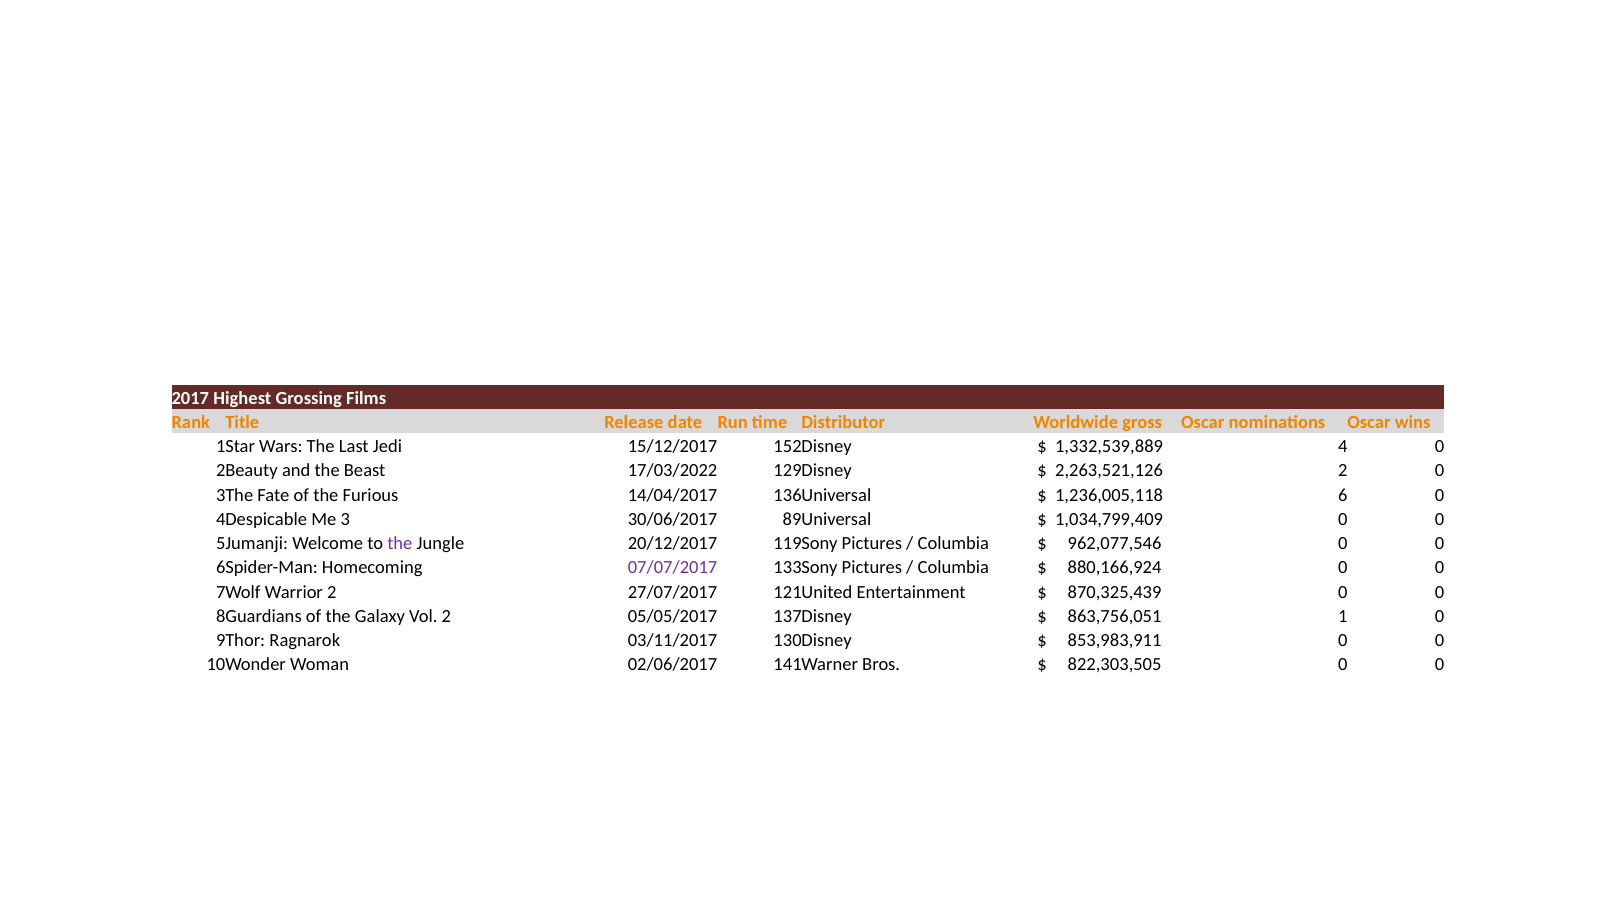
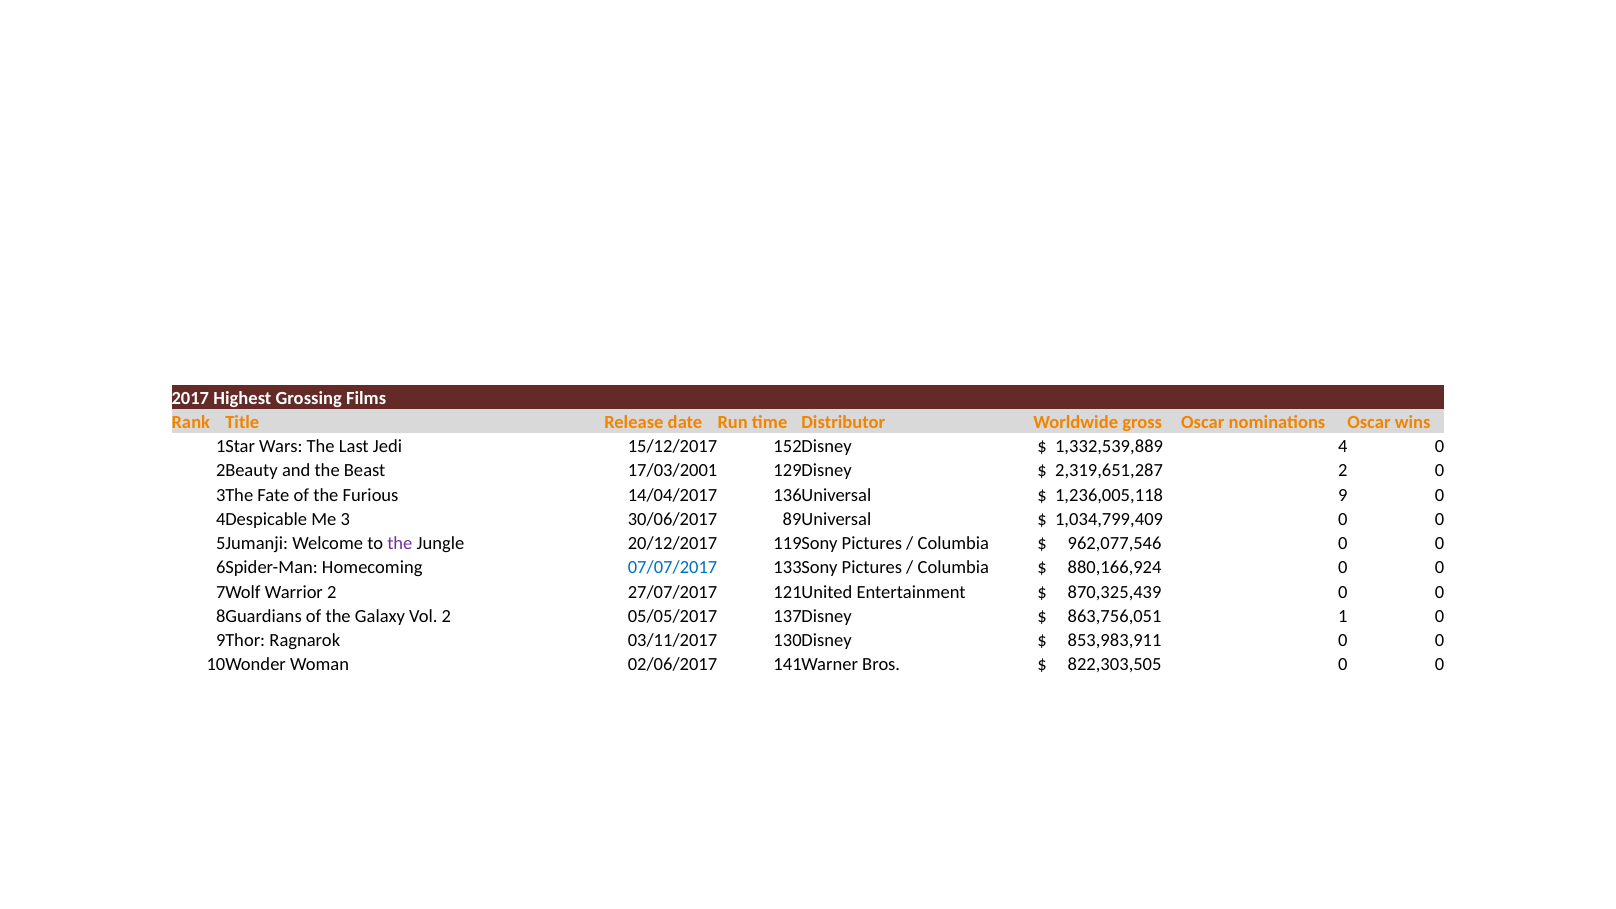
17/03/2022: 17/03/2022 -> 17/03/2001
2,263,521,126: 2,263,521,126 -> 2,319,651,287
6: 6 -> 9
07/07/2017 colour: purple -> blue
